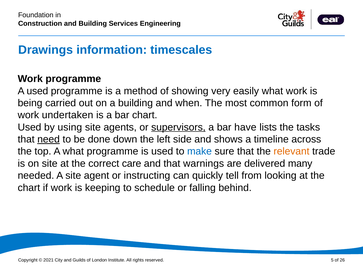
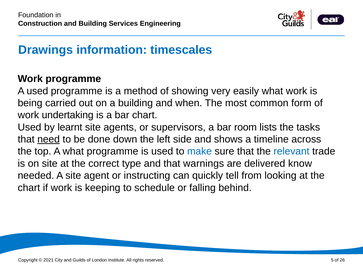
undertaken: undertaken -> undertaking
using: using -> learnt
supervisors underline: present -> none
have: have -> room
relevant colour: orange -> blue
care: care -> type
many: many -> know
